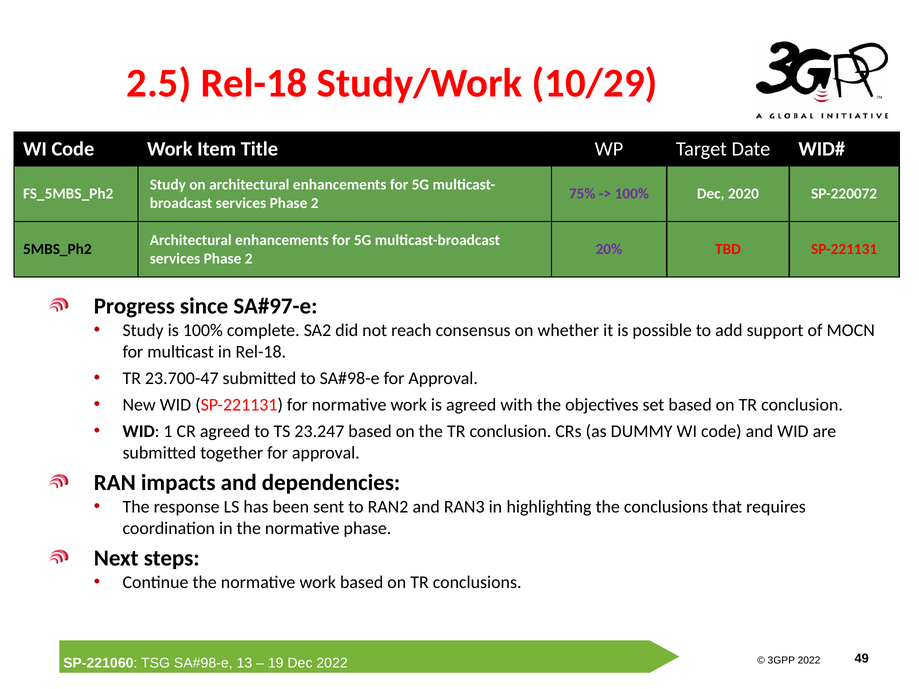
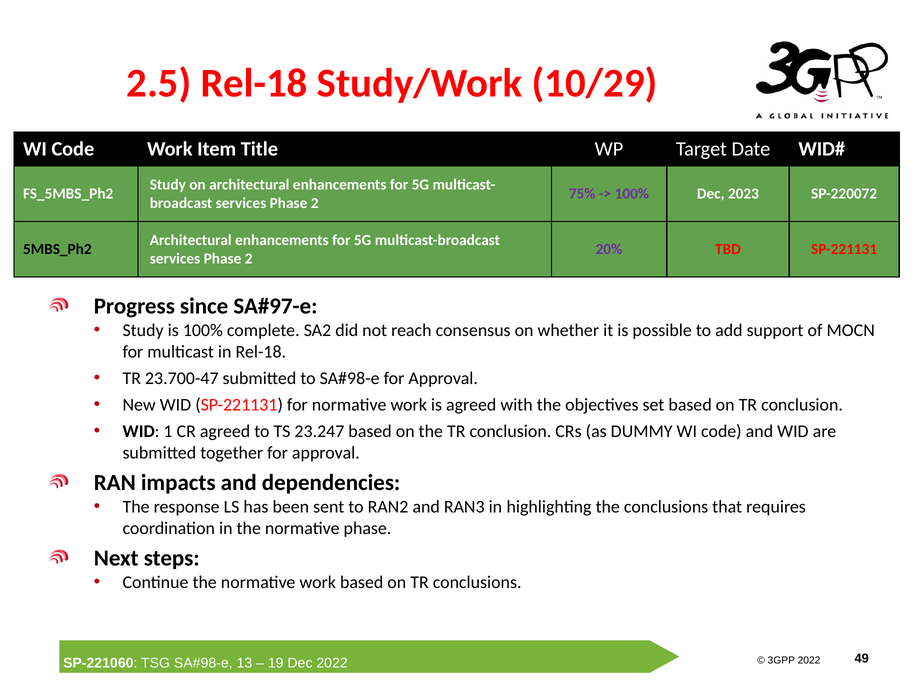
2020: 2020 -> 2023
